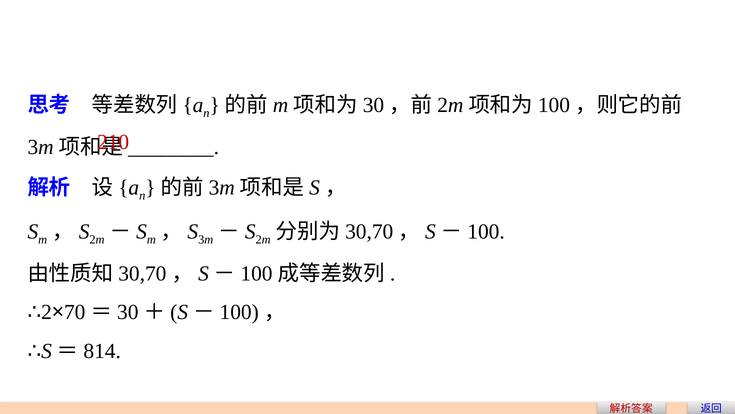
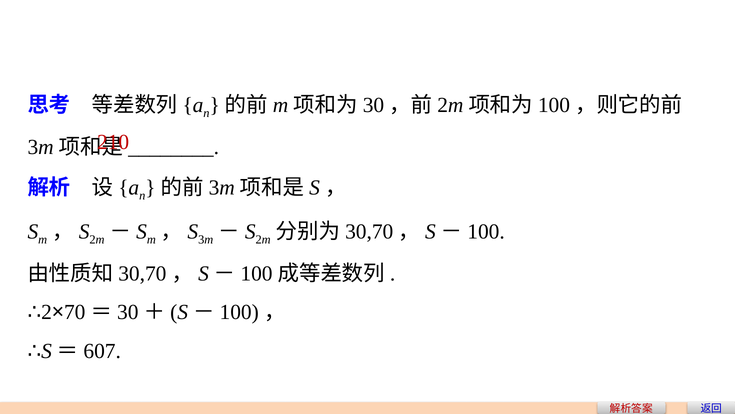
814: 814 -> 607
